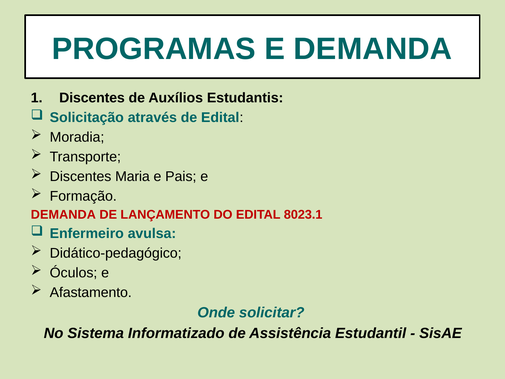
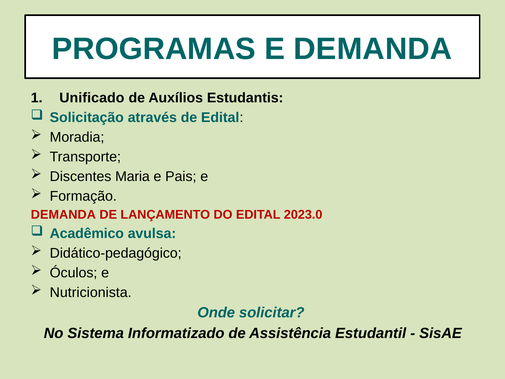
Discentes at (92, 98): Discentes -> Unificado
8023.1: 8023.1 -> 2023.0
Enfermeiro: Enfermeiro -> Acadêmico
Afastamento: Afastamento -> Nutricionista
